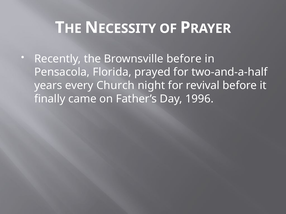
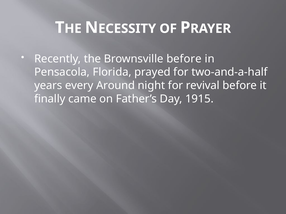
Church: Church -> Around
1996: 1996 -> 1915
